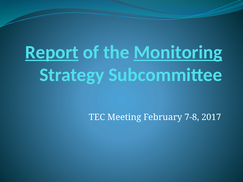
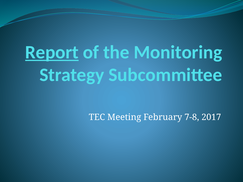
Monitoring underline: present -> none
